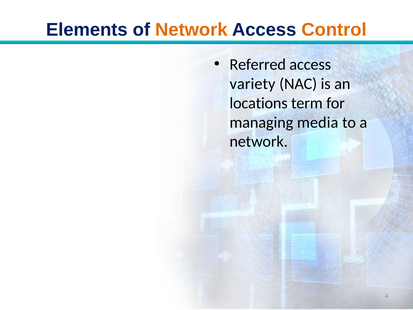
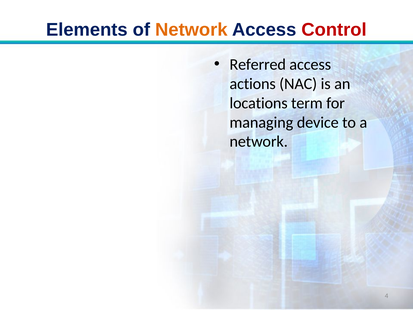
Control colour: orange -> red
variety: variety -> actions
media: media -> device
